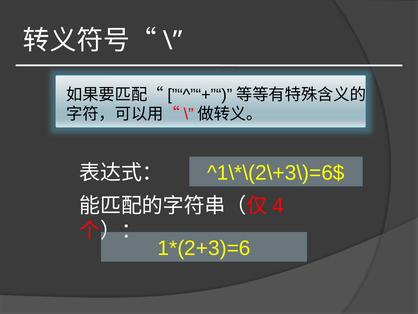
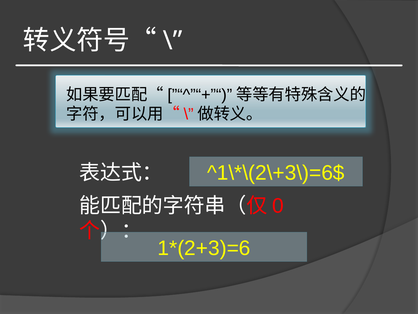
4: 4 -> 0
